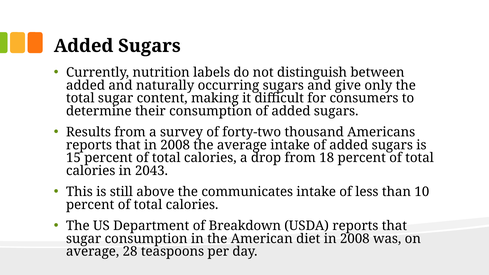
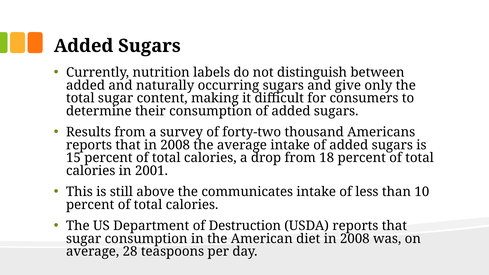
2043: 2043 -> 2001
Breakdown: Breakdown -> Destruction
